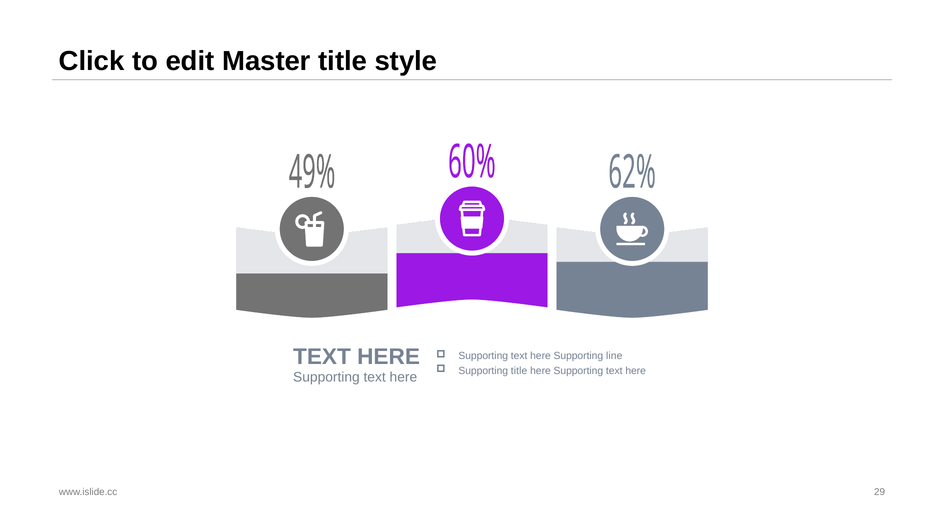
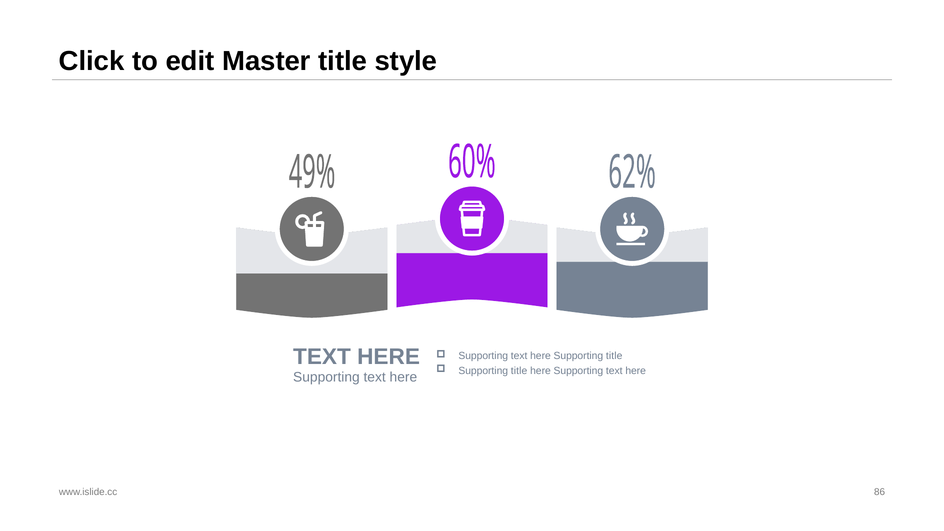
here Supporting line: line -> title
29: 29 -> 86
